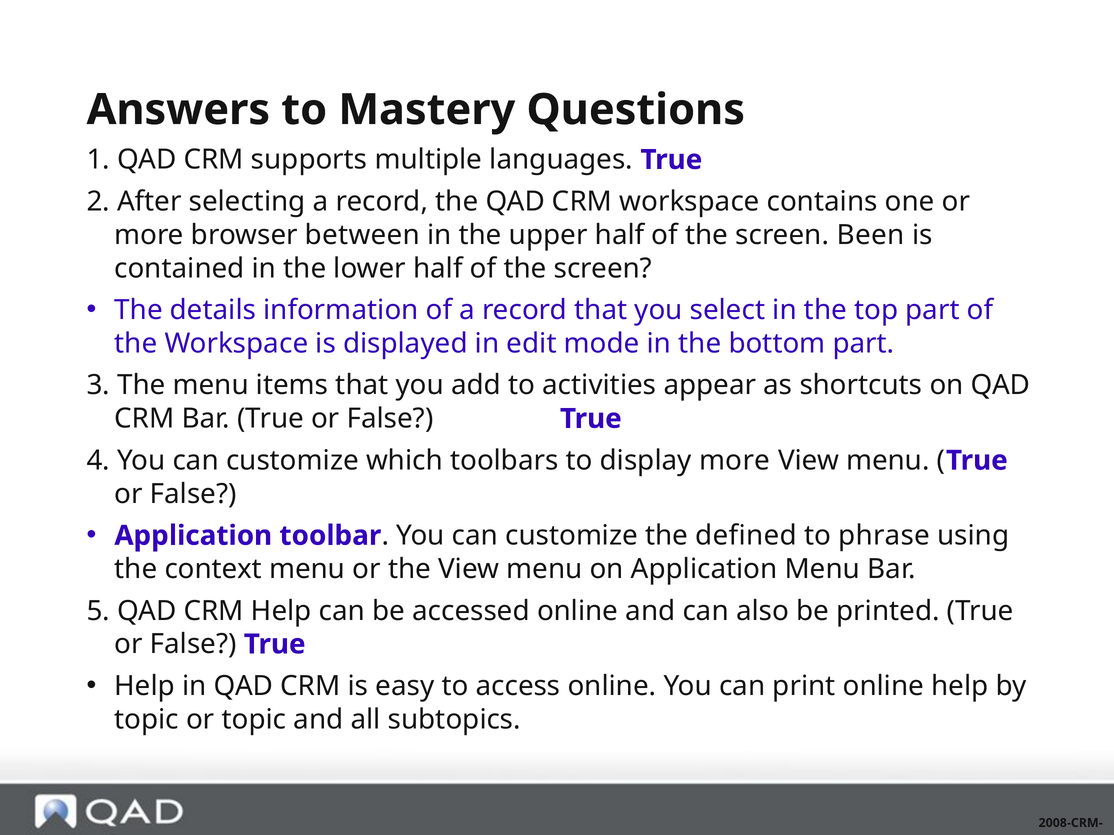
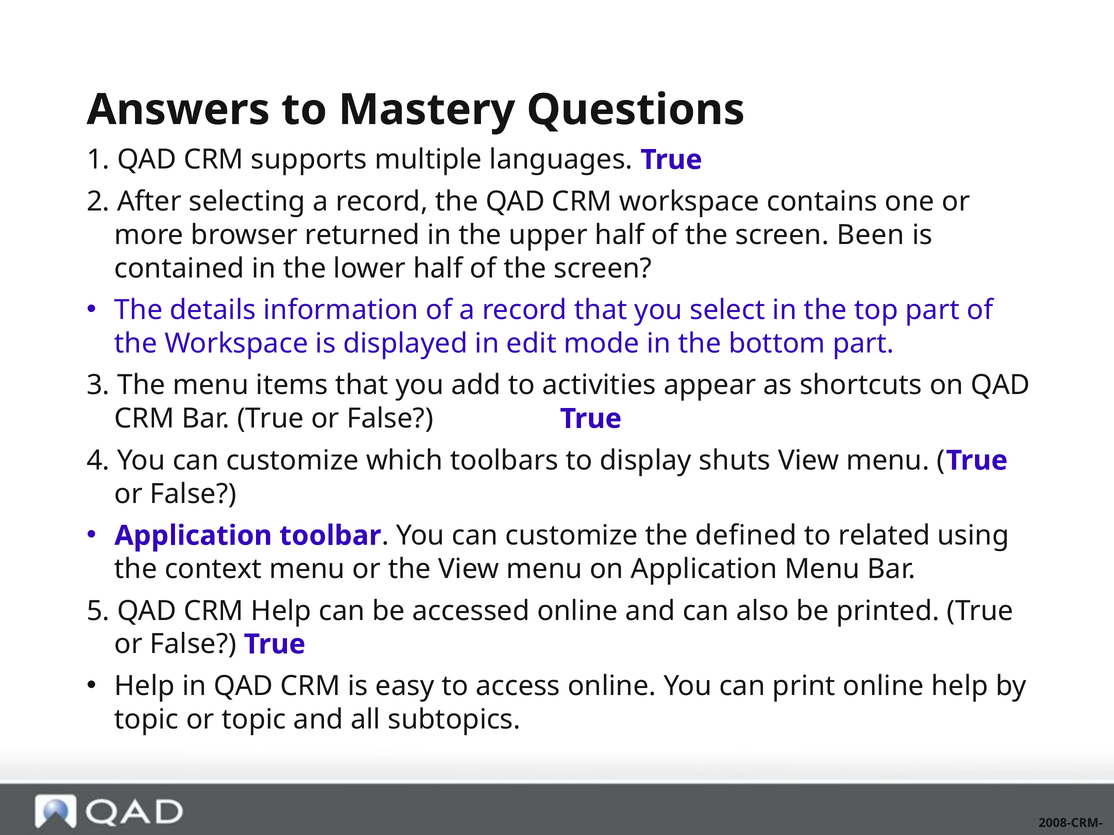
between: between -> returned
display more: more -> shuts
phrase: phrase -> related
